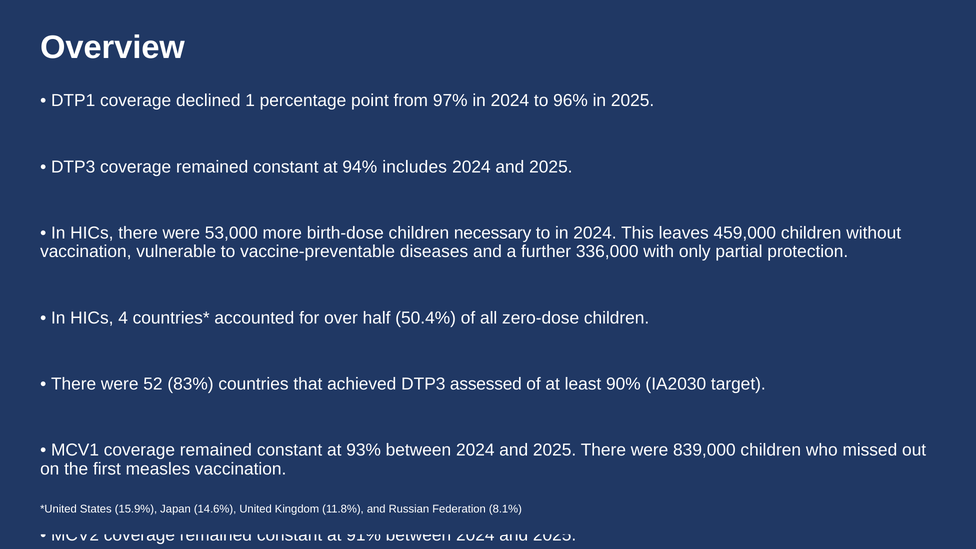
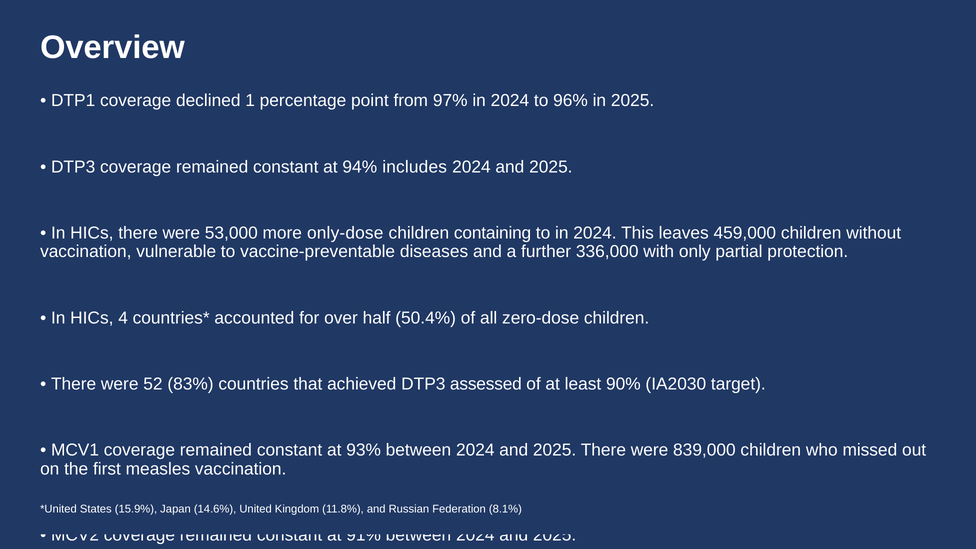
birth-dose: birth-dose -> only-dose
necessary: necessary -> containing
